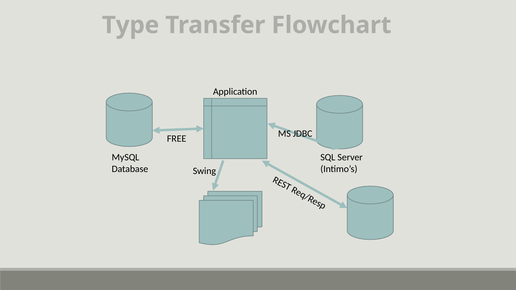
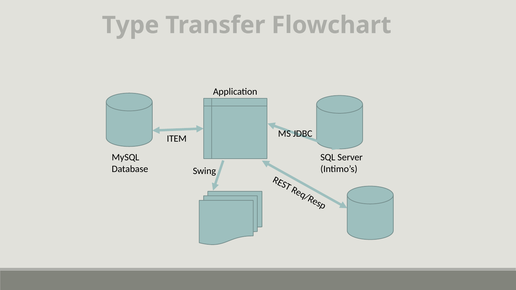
FREE: FREE -> ITEM
